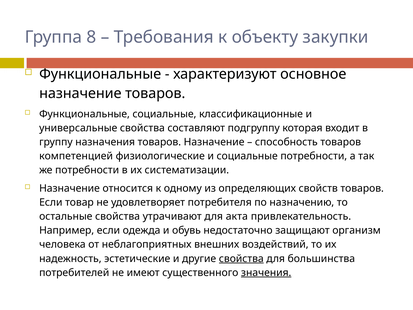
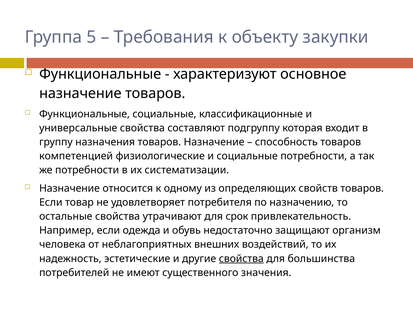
8: 8 -> 5
акта: акта -> срок
значения underline: present -> none
